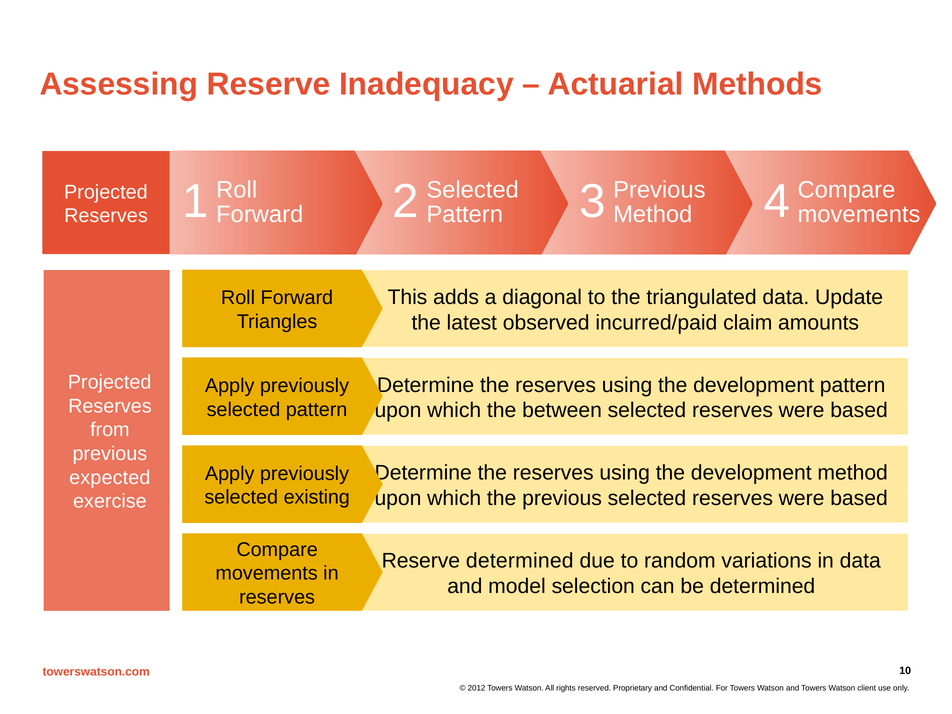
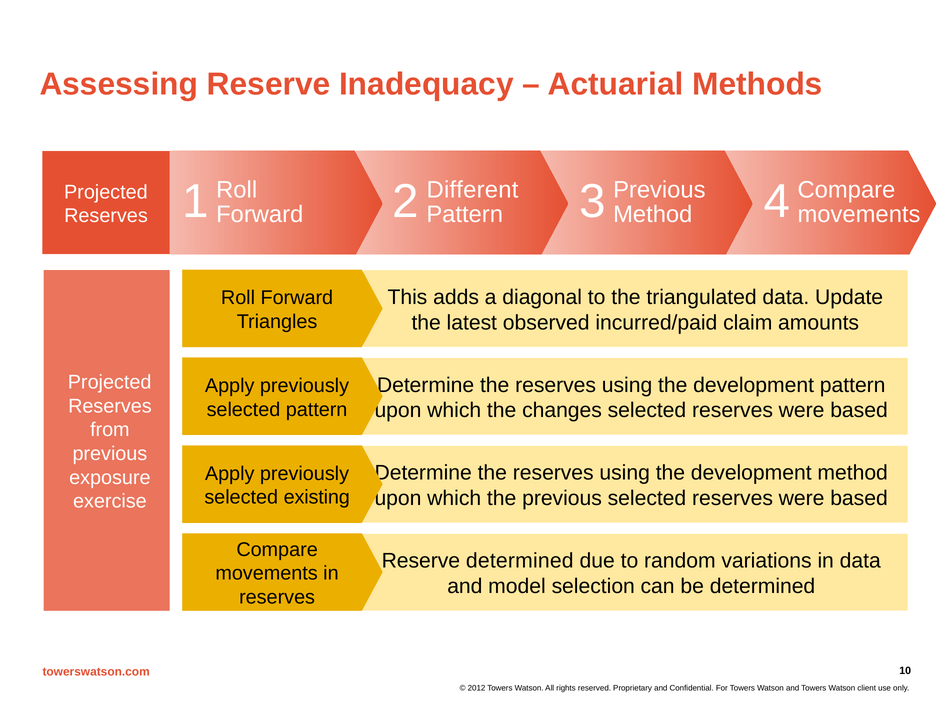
Selected at (473, 190): Selected -> Different
between: between -> changes
expected: expected -> exposure
